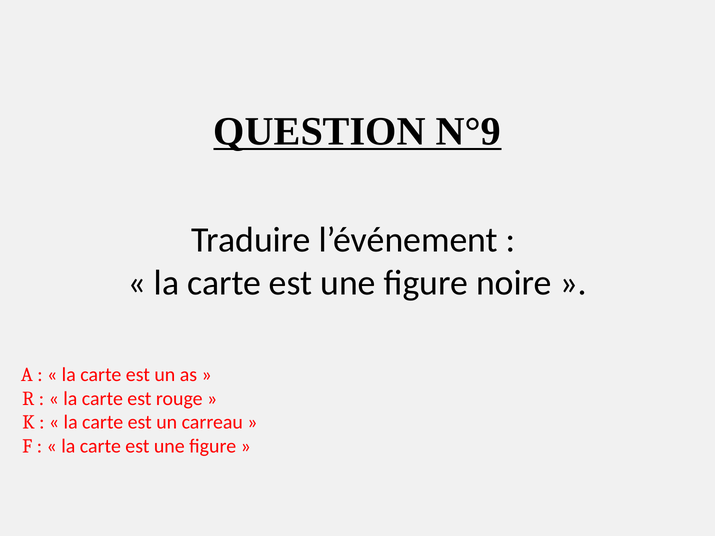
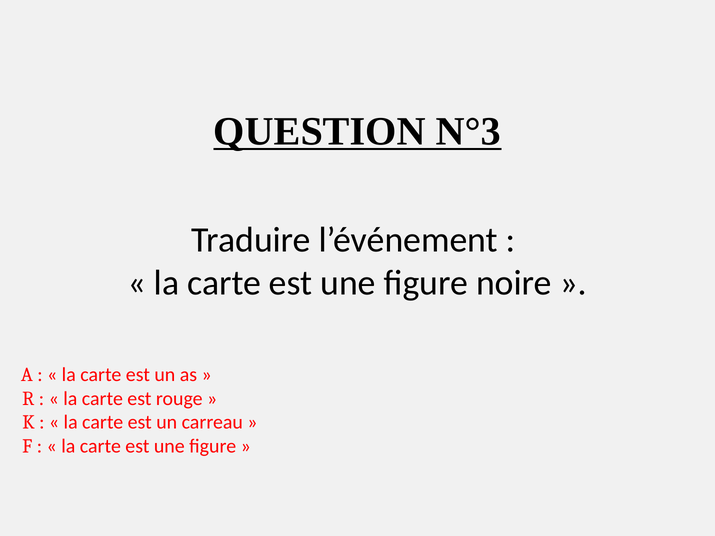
N°9: N°9 -> N°3
